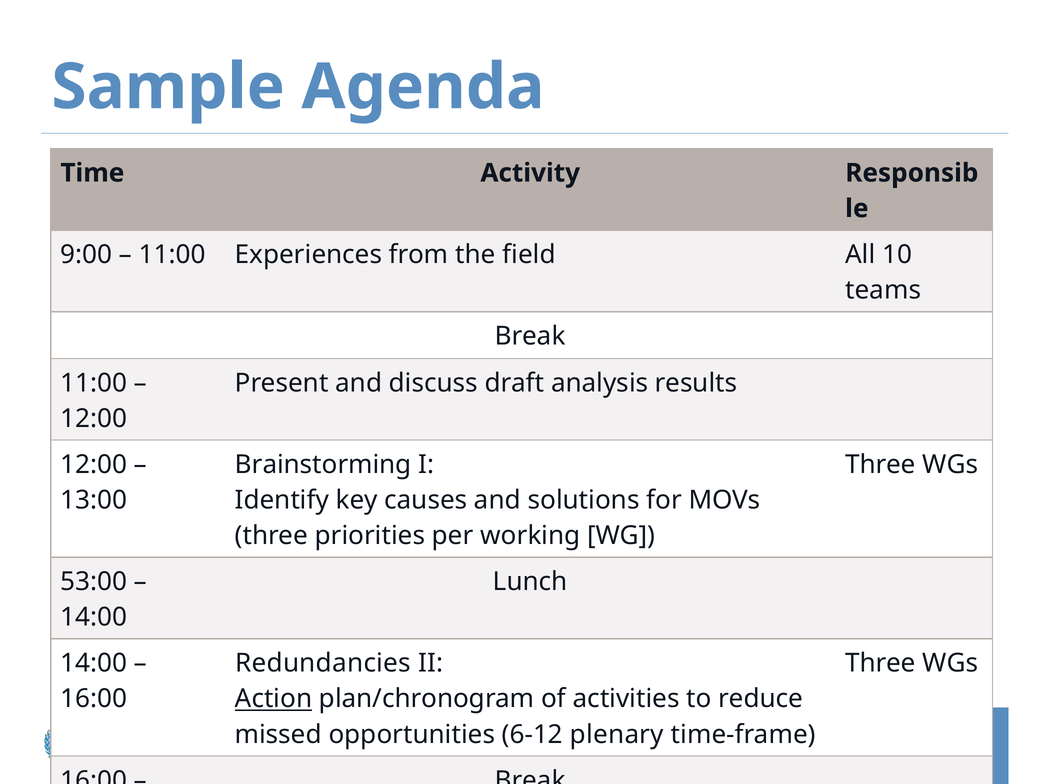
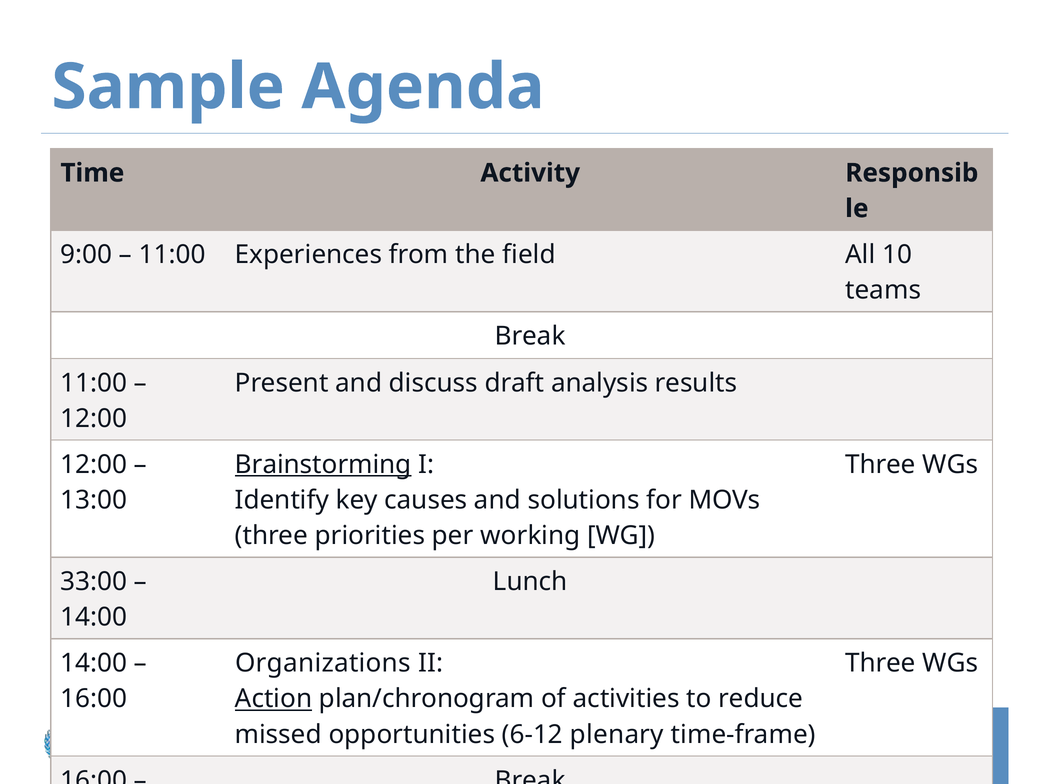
Brainstorming underline: none -> present
53:00: 53:00 -> 33:00
Redundancies: Redundancies -> Organizations
